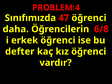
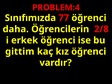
47: 47 -> 77
6/8: 6/8 -> 2/8
defter: defter -> gittim
